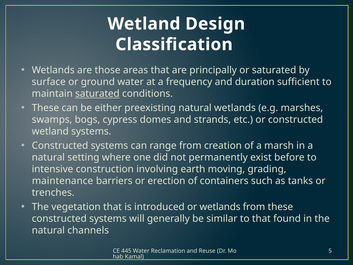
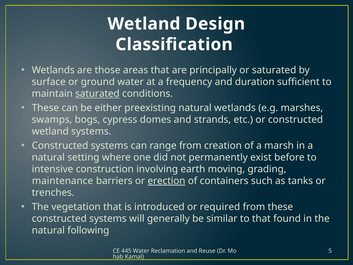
erection underline: none -> present
or wetlands: wetlands -> required
channels: channels -> following
